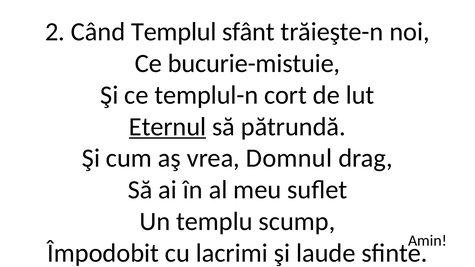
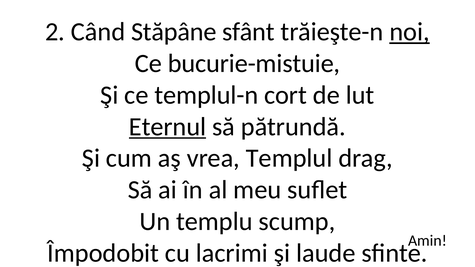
Templul: Templul -> Stăpâne
noi underline: none -> present
Domnul: Domnul -> Templul
